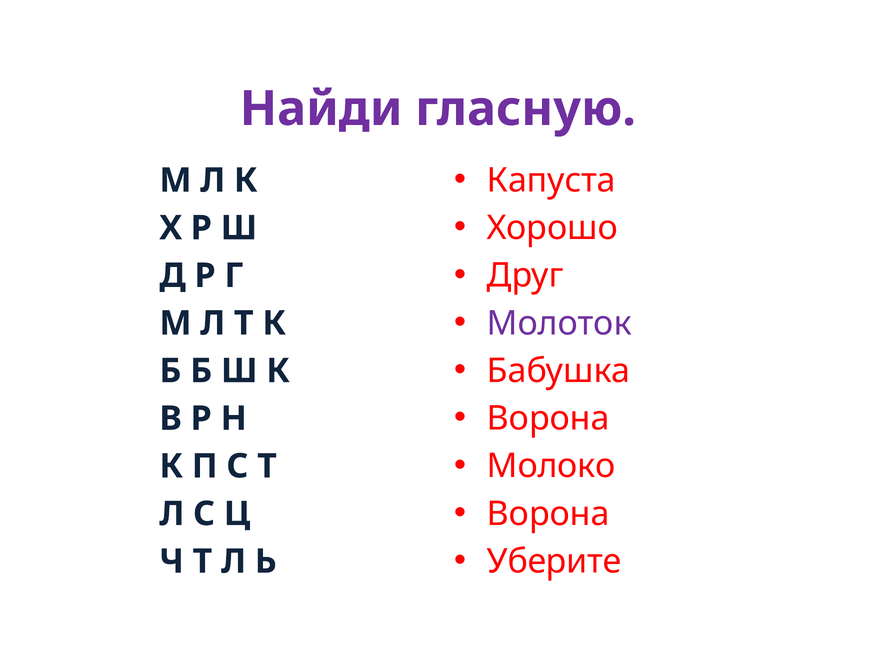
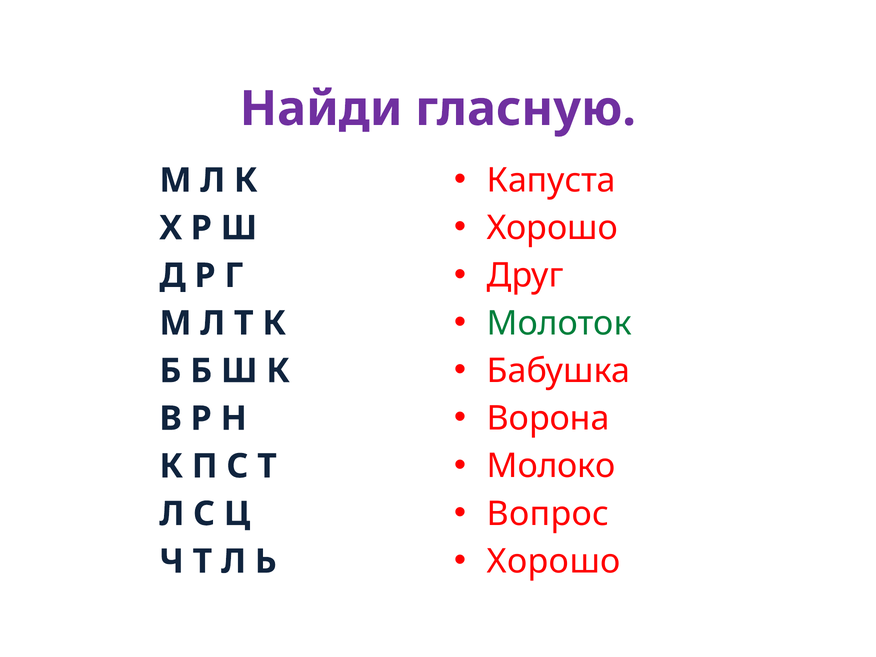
Молоток colour: purple -> green
Ворона at (548, 514): Ворона -> Вопрос
Уберите at (554, 561): Уберите -> Хорошо
